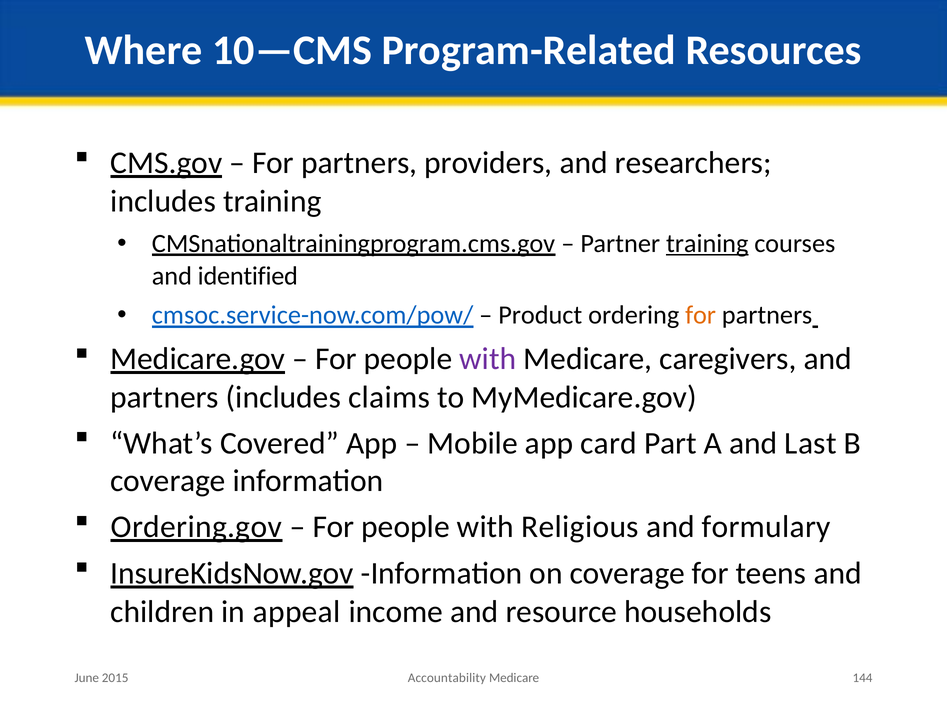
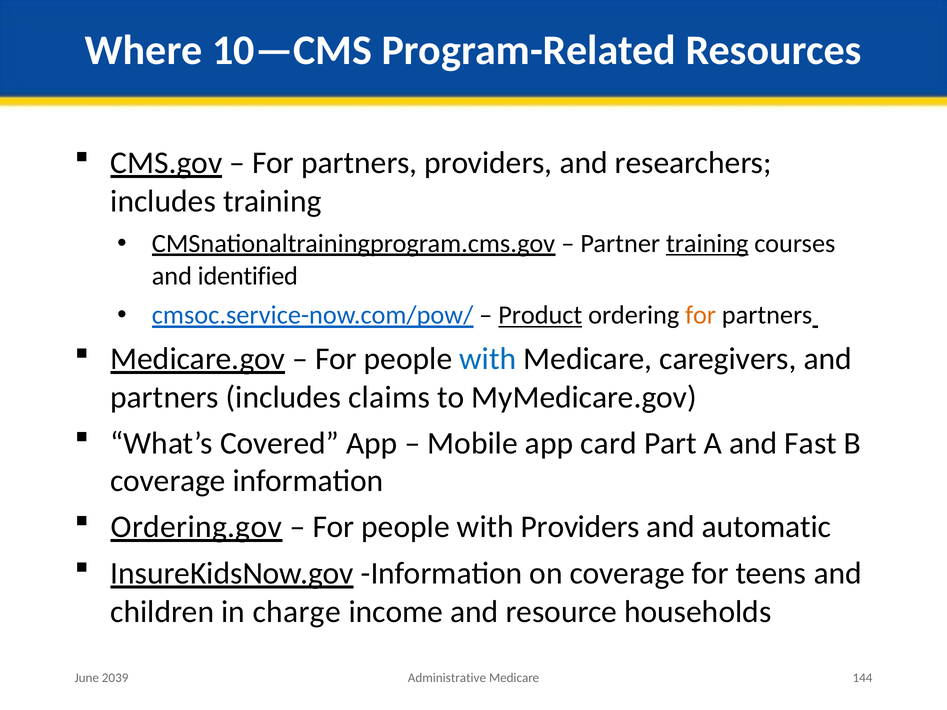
Product underline: none -> present
with at (488, 359) colour: purple -> blue
Last: Last -> Fast
with Religious: Religious -> Providers
formulary: formulary -> automatic
appeal: appeal -> charge
2015: 2015 -> 2039
Accountability: Accountability -> Administrative
